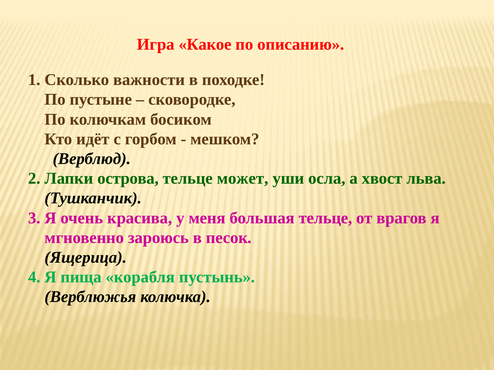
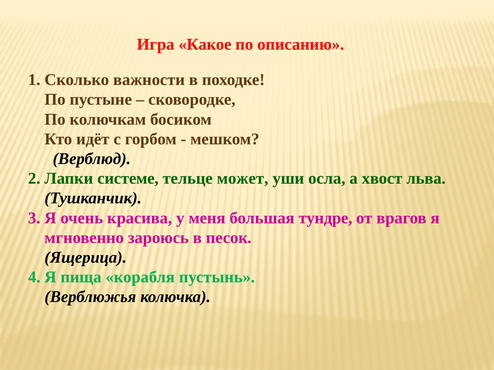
острова: острова -> системе
большая тельце: тельце -> тундре
